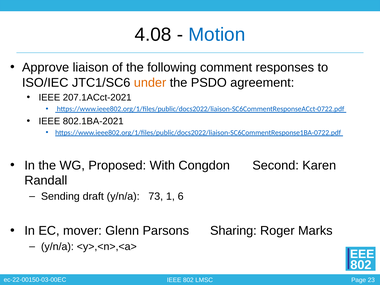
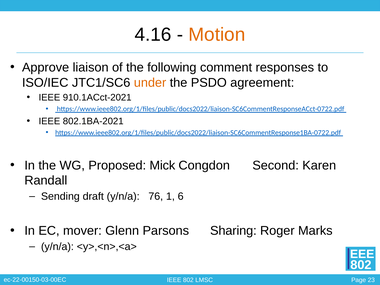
4.08: 4.08 -> 4.16
Motion colour: blue -> orange
207.1ACct-2021: 207.1ACct-2021 -> 910.1ACct-2021
With: With -> Mick
73: 73 -> 76
